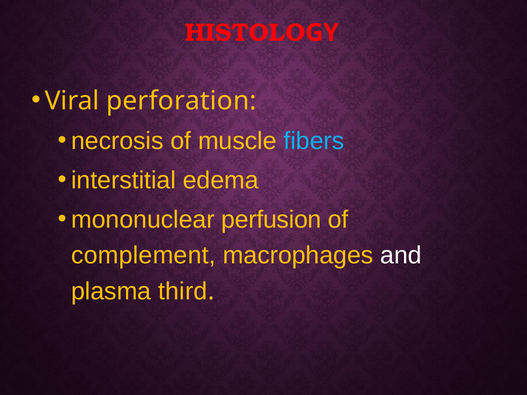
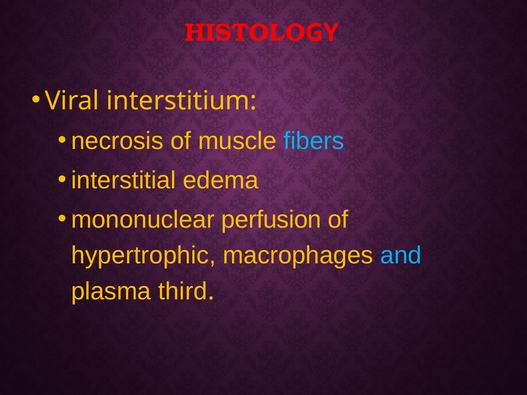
perforation: perforation -> interstitium
complement: complement -> hypertrophic
and colour: white -> light blue
